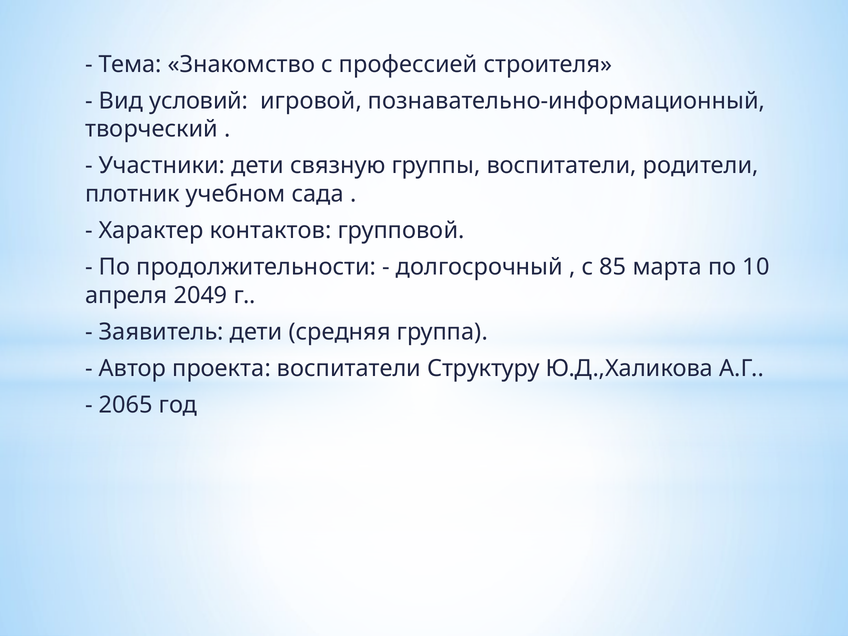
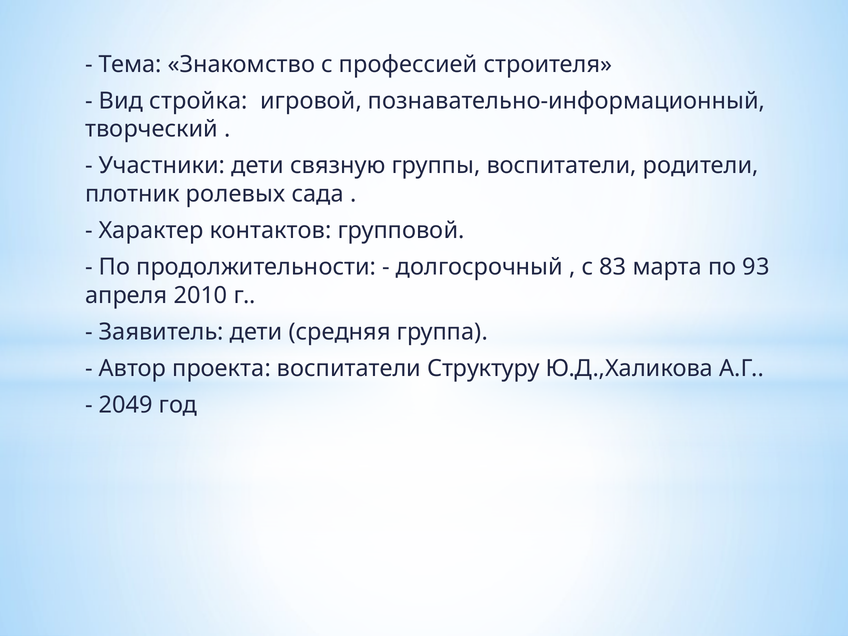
условий: условий -> стройка
учебном: учебном -> ролевых
85: 85 -> 83
10: 10 -> 93
2049: 2049 -> 2010
2065: 2065 -> 2049
